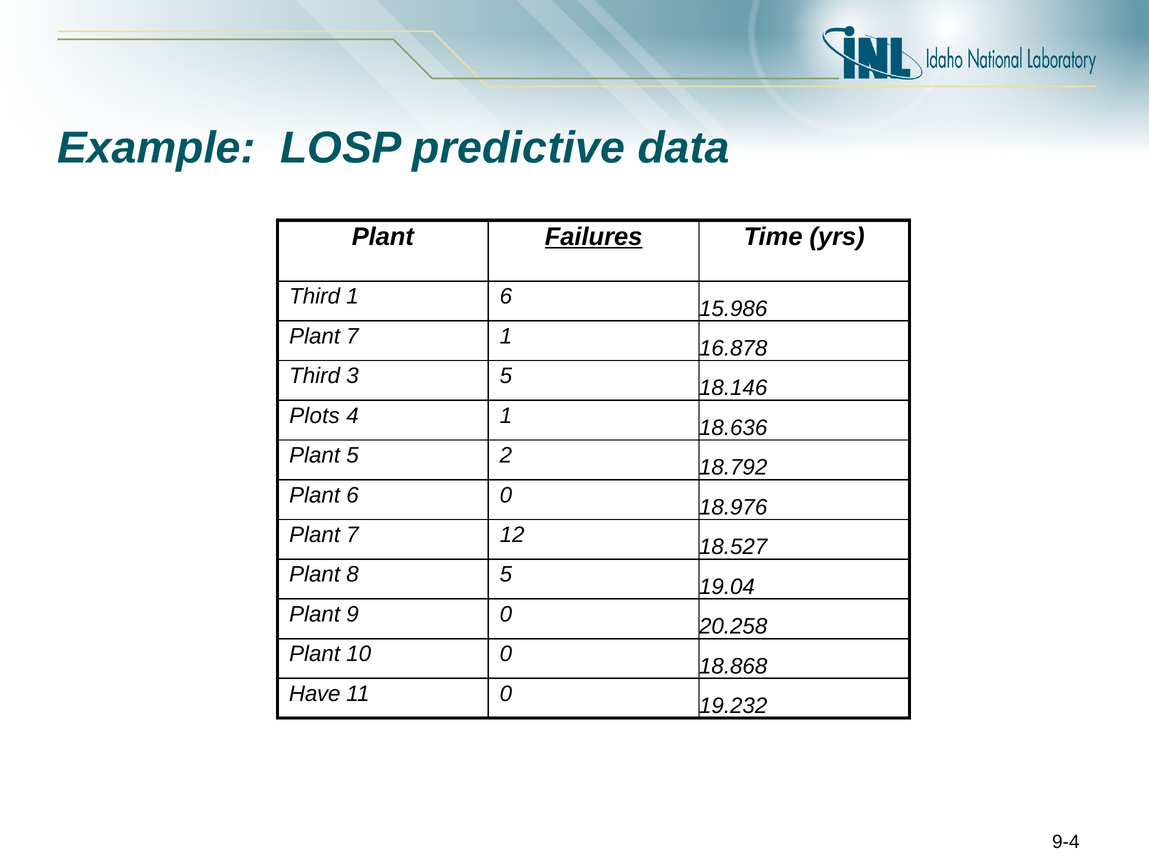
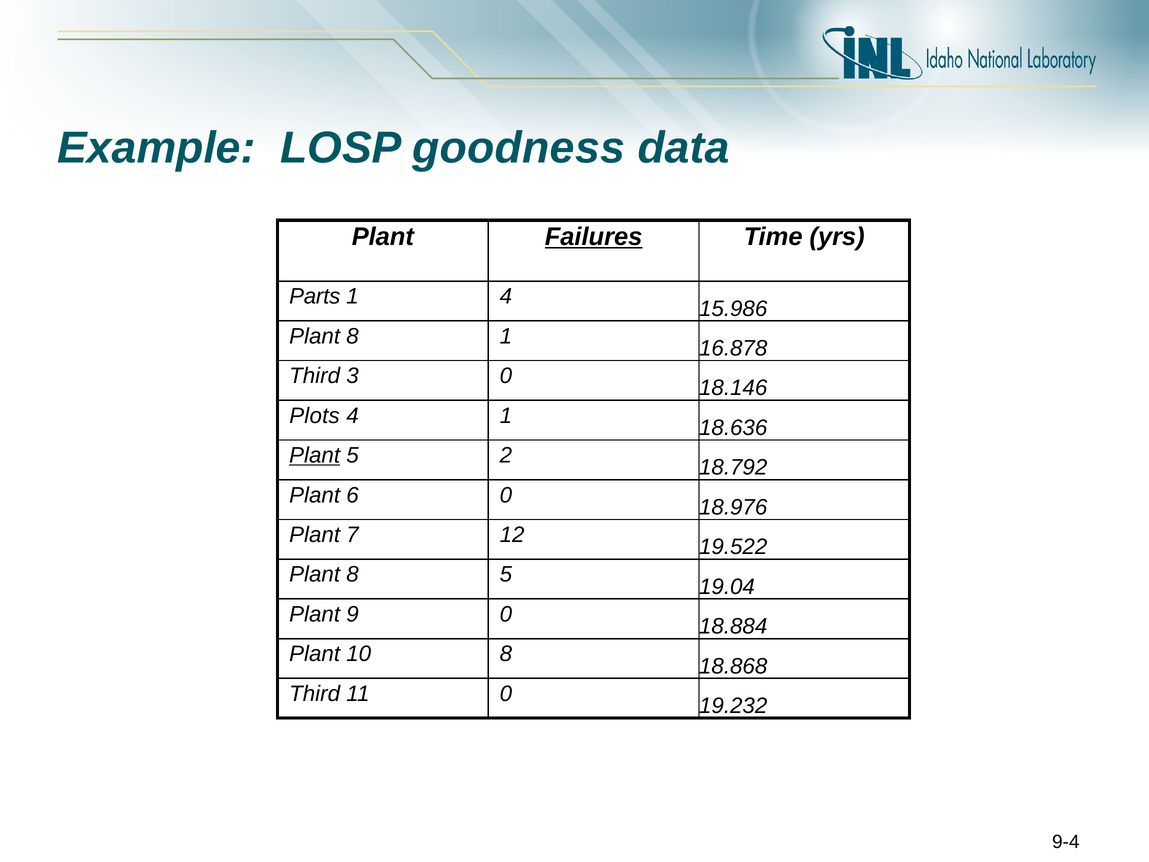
predictive: predictive -> goodness
Third at (315, 296): Third -> Parts
1 6: 6 -> 4
7 at (353, 336): 7 -> 8
3 5: 5 -> 0
Plant at (315, 455) underline: none -> present
18.527: 18.527 -> 19.522
20.258: 20.258 -> 18.884
10 0: 0 -> 8
Have at (315, 694): Have -> Third
